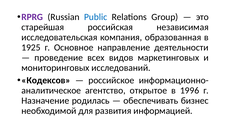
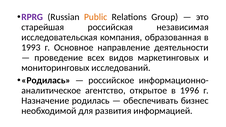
Public colour: blue -> orange
1925: 1925 -> 1993
Кодексов at (46, 80): Кодексов -> Родилась
